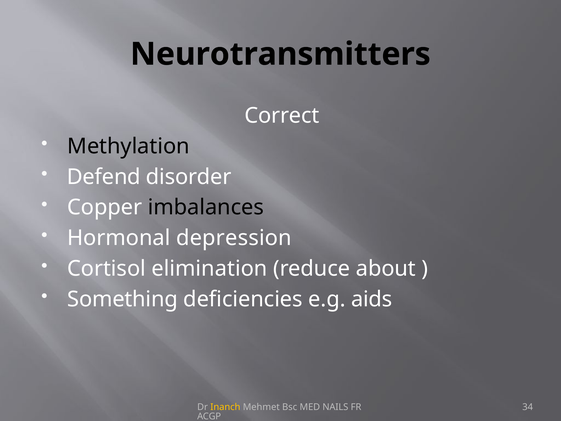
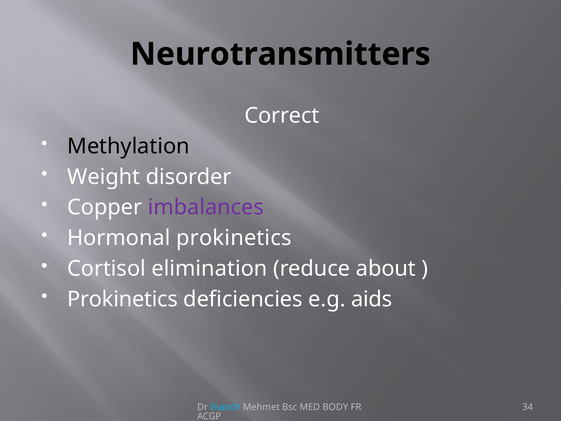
Defend: Defend -> Weight
imbalances colour: black -> purple
Hormonal depression: depression -> prokinetics
Something at (123, 299): Something -> Prokinetics
Inanch colour: yellow -> light blue
NAILS: NAILS -> BODY
